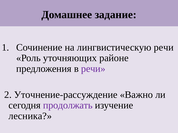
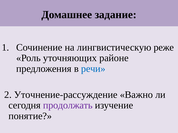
лингвистическую речи: речи -> реже
речи at (93, 69) colour: purple -> blue
лесника: лесника -> понятие
